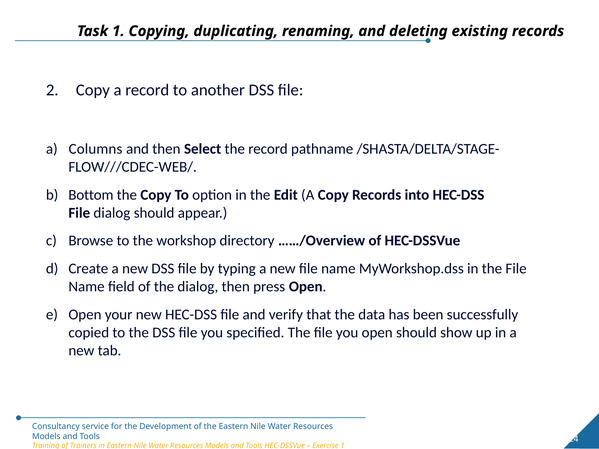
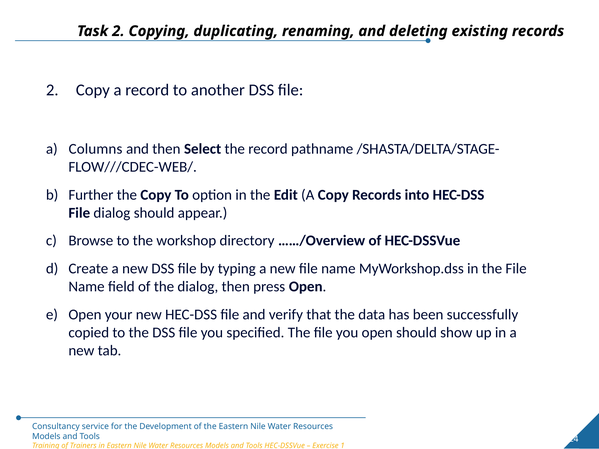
Task 1: 1 -> 2
Bottom: Bottom -> Further
